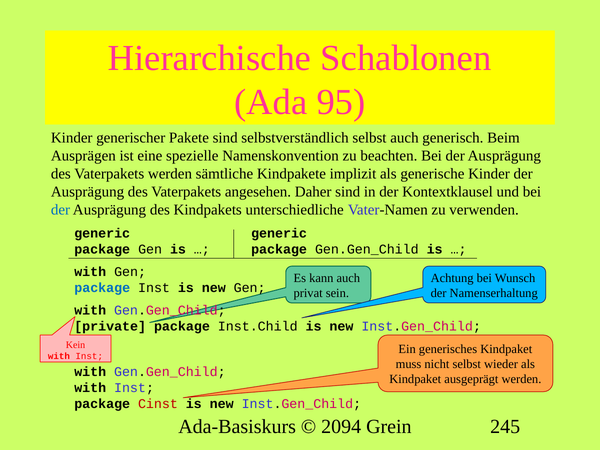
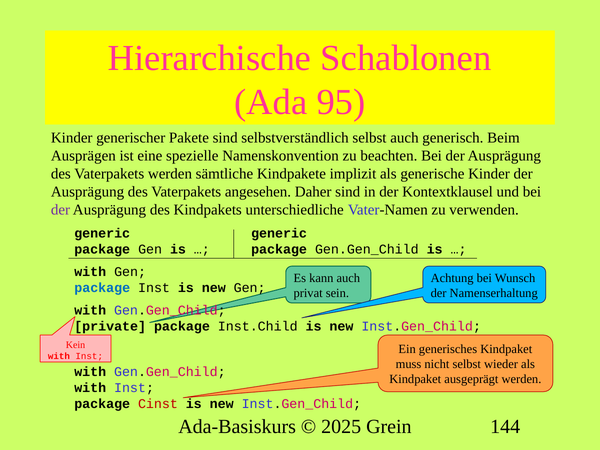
der at (60, 210) colour: blue -> purple
2094: 2094 -> 2025
245: 245 -> 144
